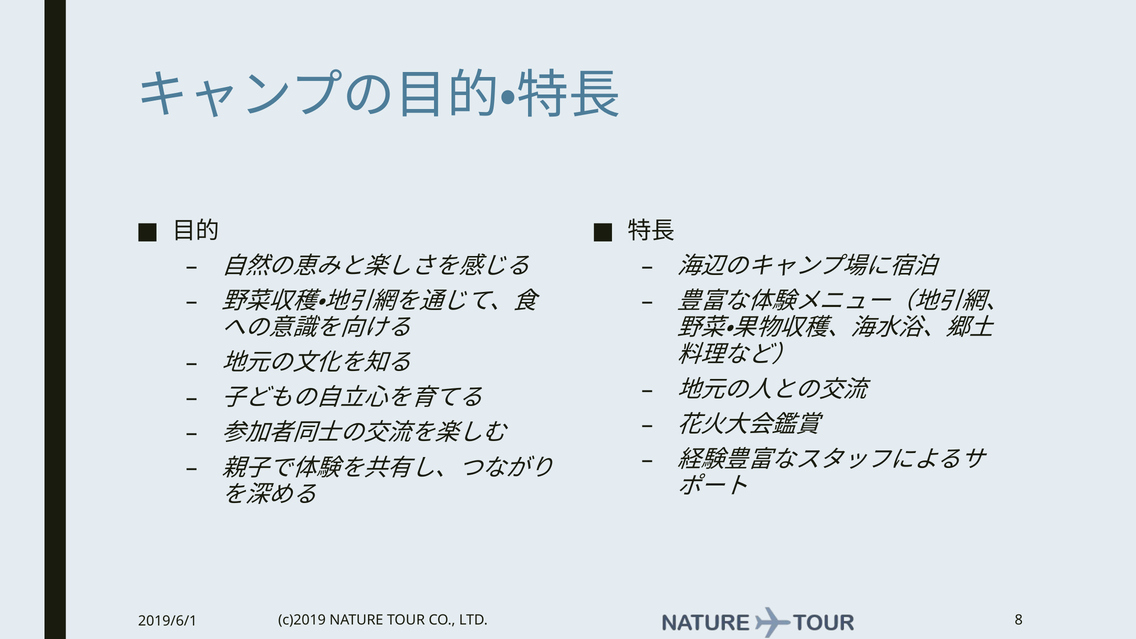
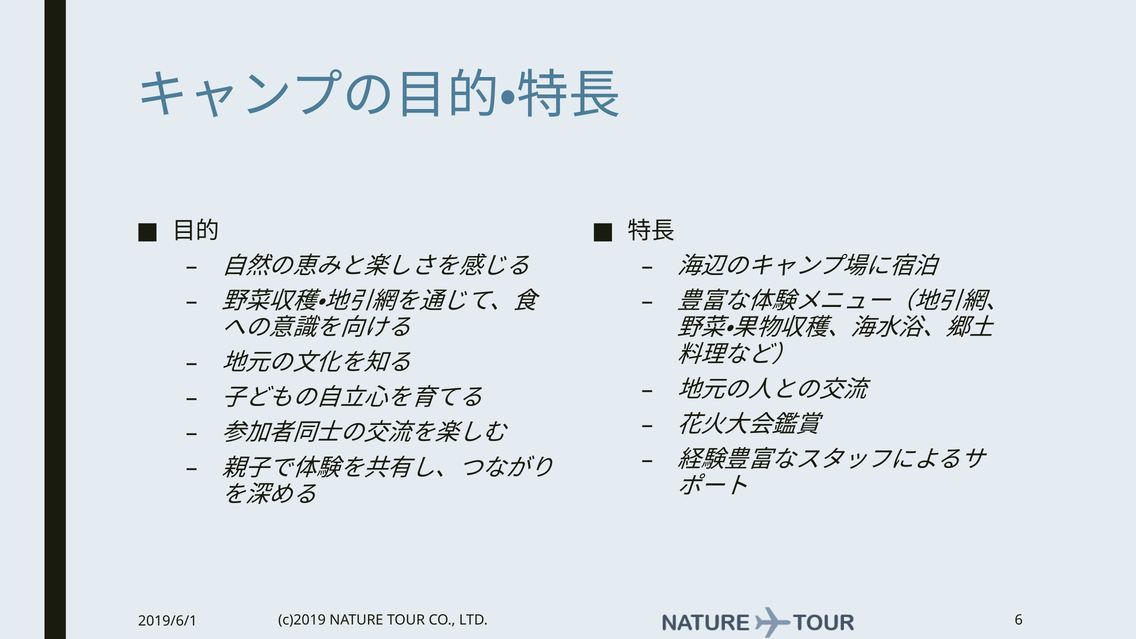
8: 8 -> 6
